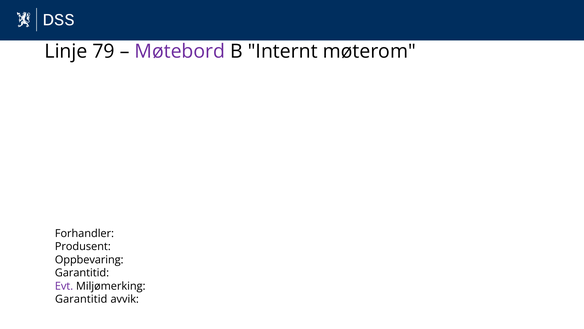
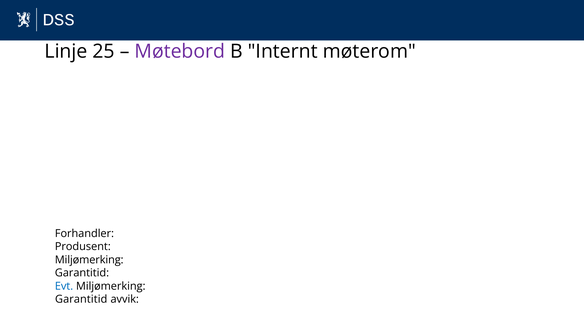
79: 79 -> 25
Oppbevaring at (89, 259): Oppbevaring -> Miljømerking
Evt colour: purple -> blue
